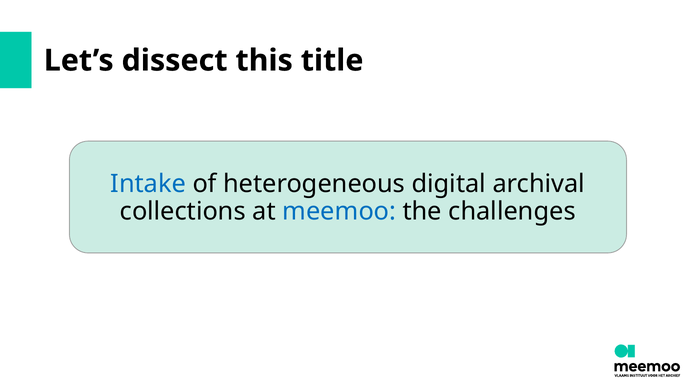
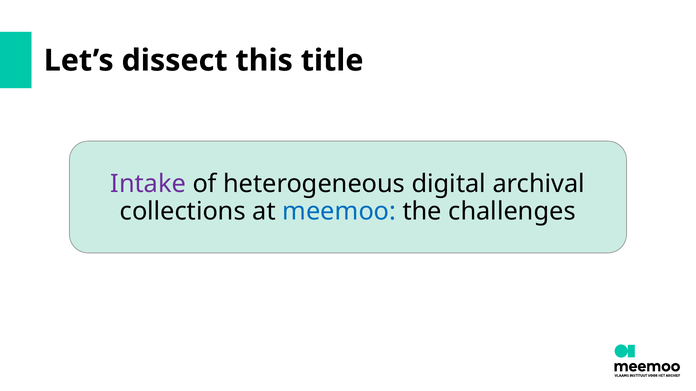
Intake colour: blue -> purple
